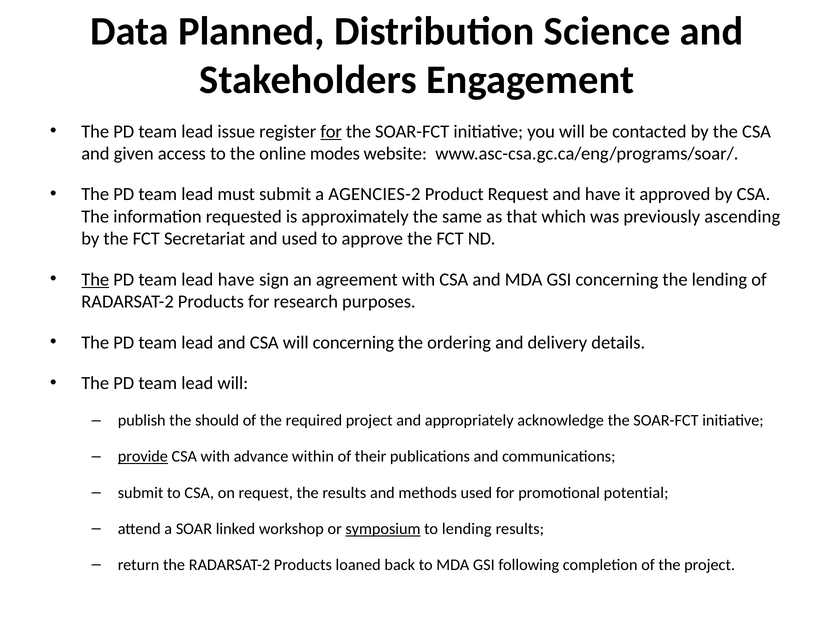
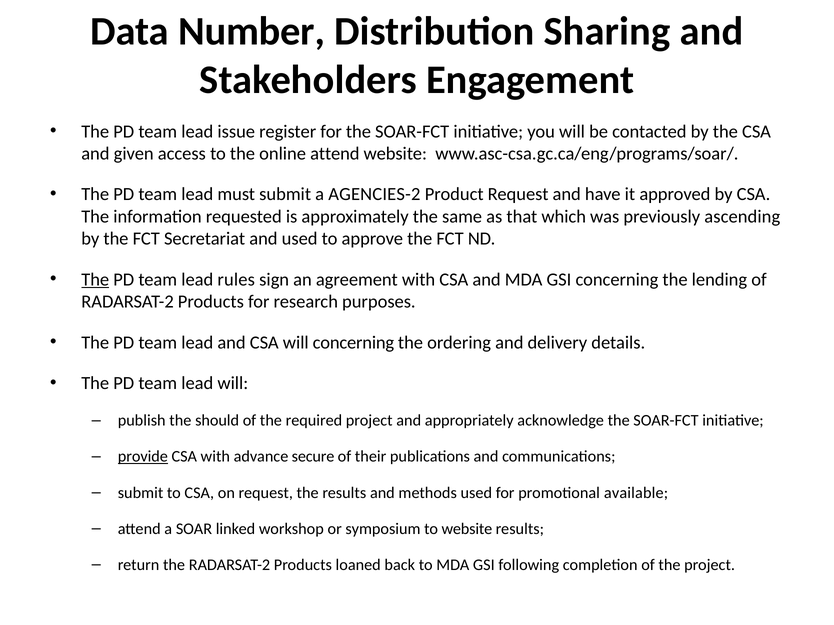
Planned: Planned -> Number
Science: Science -> Sharing
for at (331, 132) underline: present -> none
online modes: modes -> attend
lead have: have -> rules
within: within -> secure
potential: potential -> available
symposium underline: present -> none
to lending: lending -> website
